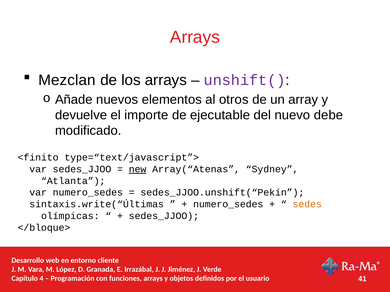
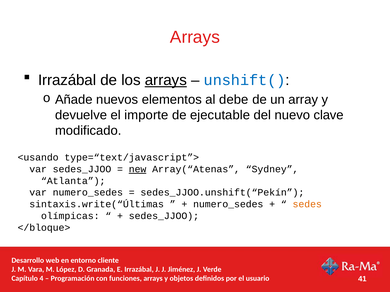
Mezclan at (67, 80): Mezclan -> Irrazábal
arrays at (166, 80) underline: none -> present
unshift( colour: purple -> blue
otros: otros -> debe
debe: debe -> clave
<finito: <finito -> <usando
